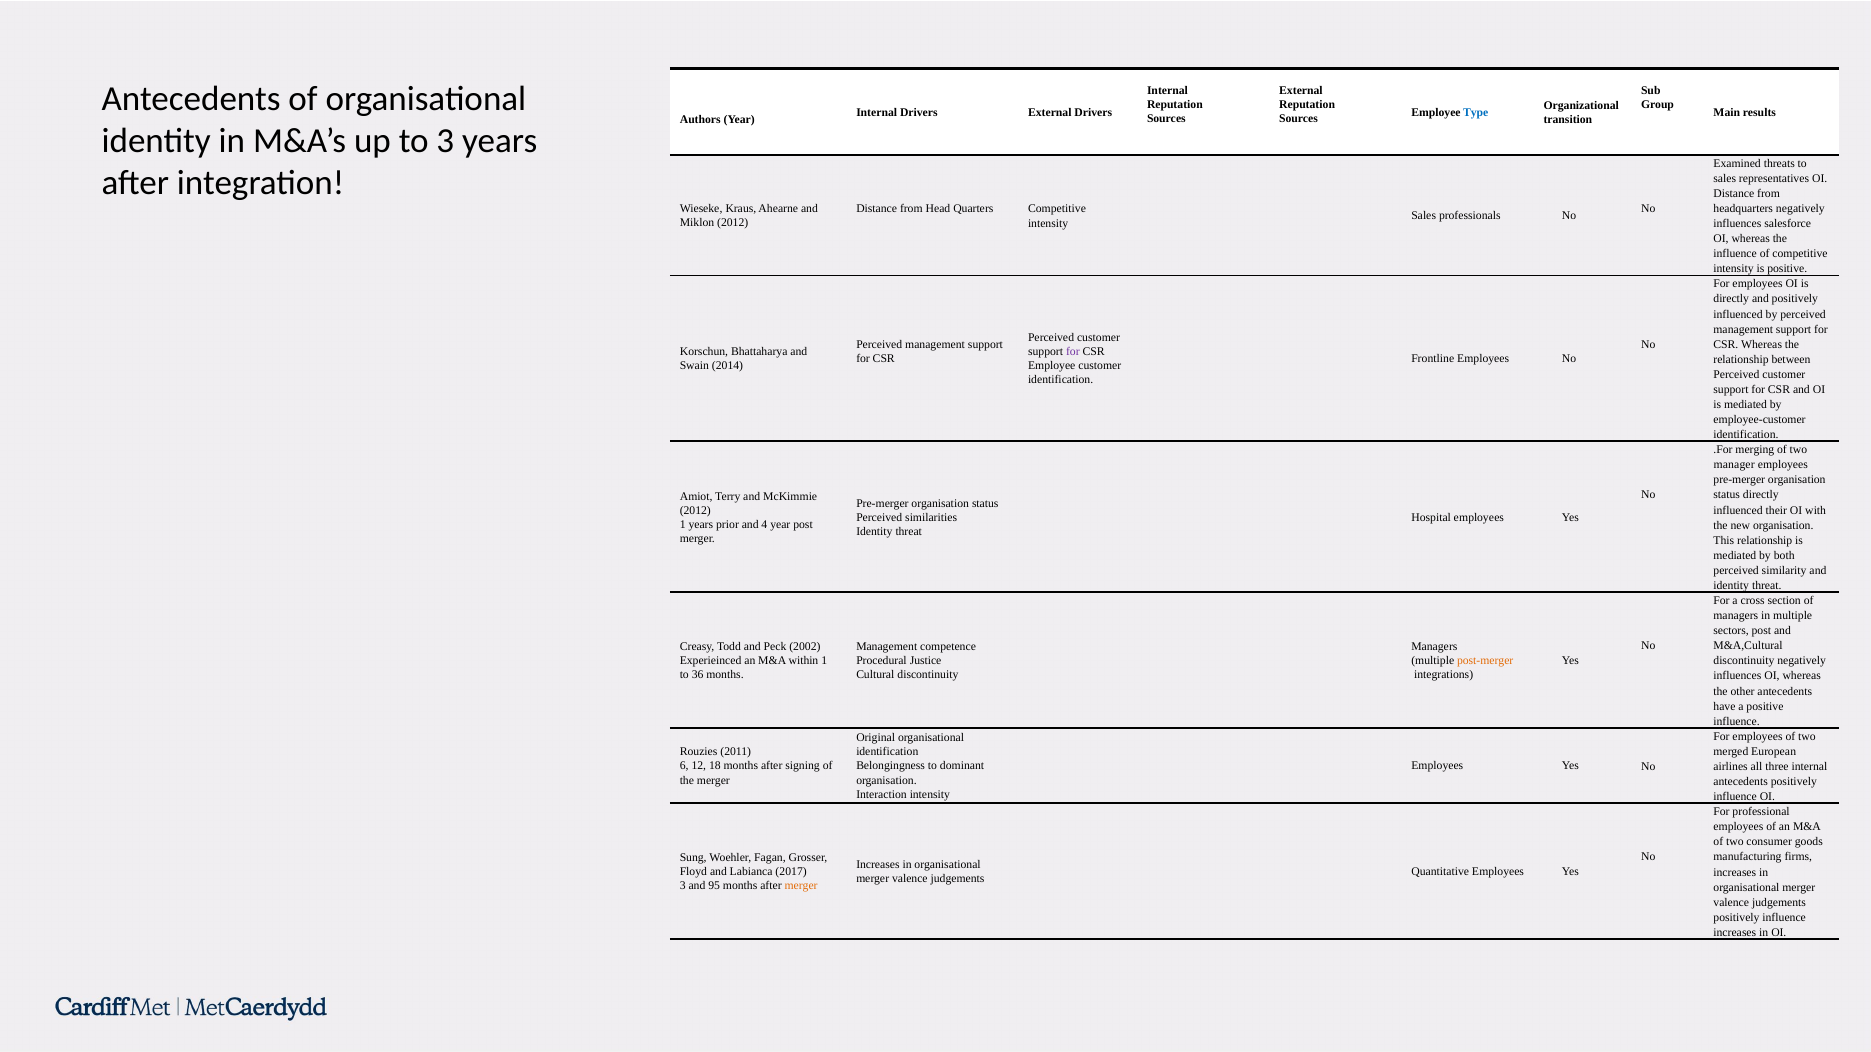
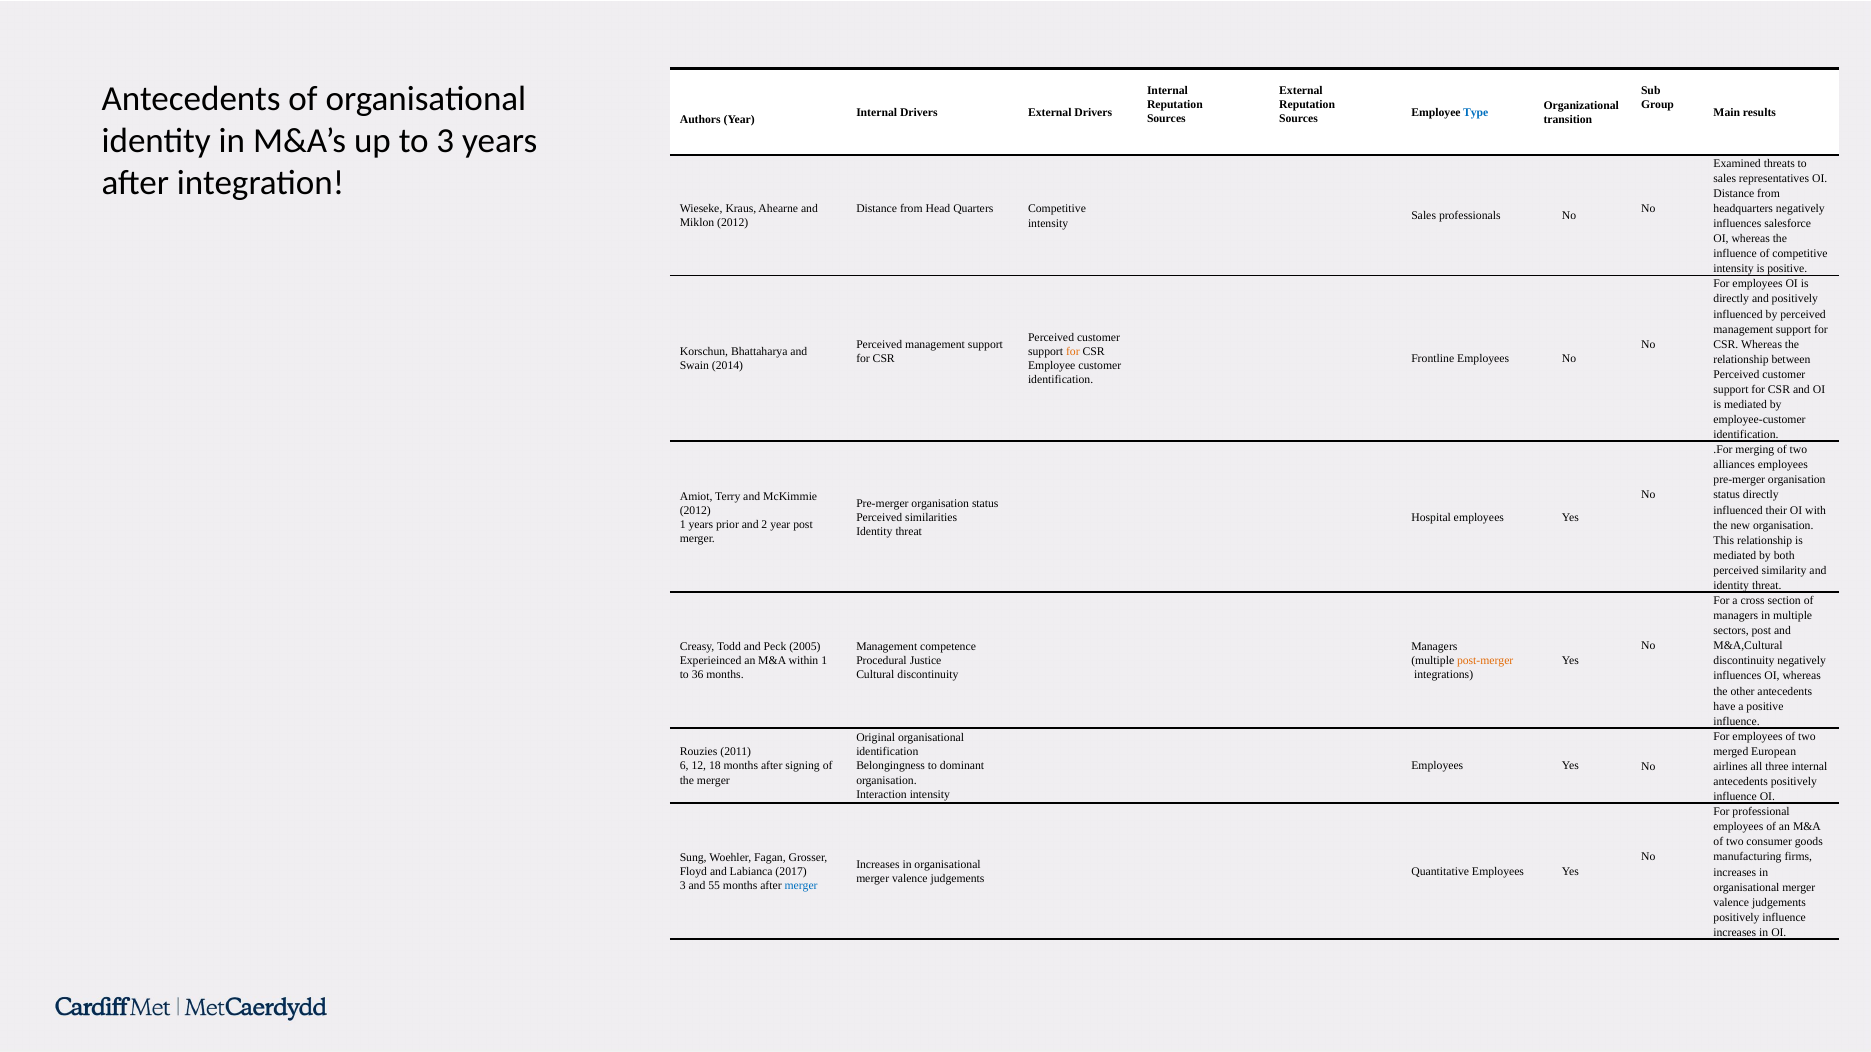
for at (1073, 352) colour: purple -> orange
manager: manager -> alliances
4: 4 -> 2
2002: 2002 -> 2005
95: 95 -> 55
merger at (801, 886) colour: orange -> blue
